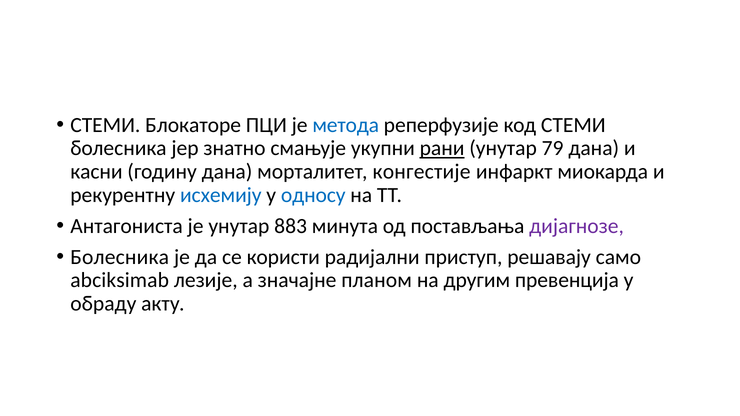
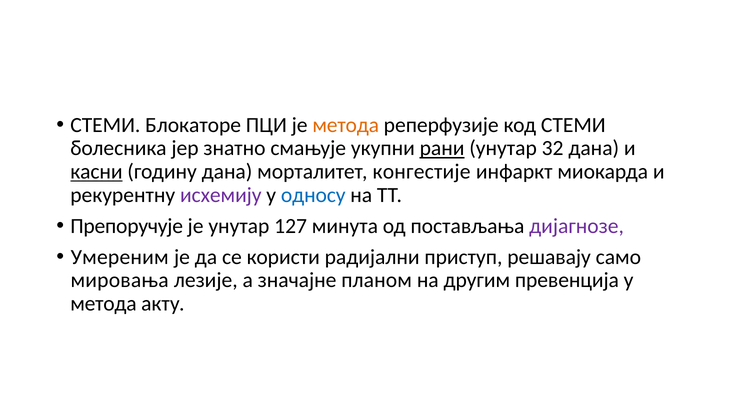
метода at (346, 125) colour: blue -> orange
79: 79 -> 32
касни underline: none -> present
исхемију colour: blue -> purple
Антагониста: Антагониста -> Препоручује
883: 883 -> 127
Болесника at (120, 257): Болесника -> Умереним
abciksimab: abciksimab -> мировања
обраду at (103, 304): обраду -> метода
